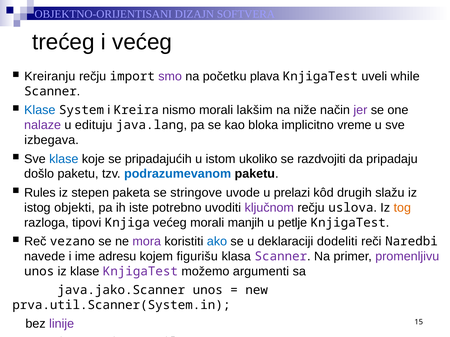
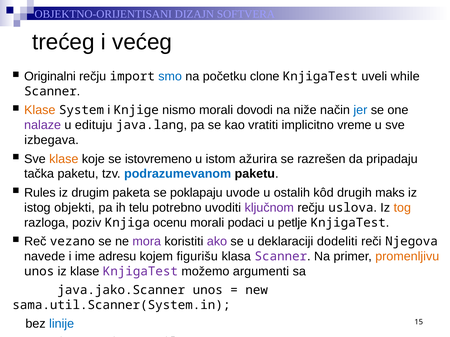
Kreiranju: Kreiranju -> Originalni
smo colour: purple -> blue
plava: plava -> clone
Klase at (40, 110) colour: blue -> orange
Kreira: Kreira -> Knjige
lakšim: lakšim -> dovodi
jer colour: purple -> blue
bloka: bloka -> vratiti
klase at (64, 159) colour: blue -> orange
pripadajućih: pripadajućih -> istovremeno
ukoliko: ukoliko -> ažurira
razdvojiti: razdvojiti -> razrešen
došlo: došlo -> tačka
stepen: stepen -> drugim
stringove: stringove -> poklapaju
prelazi: prelazi -> ostalih
slažu: slažu -> maks
iste: iste -> telu
tipovi: tipovi -> poziv
Knjiga većeg: većeg -> ocenu
manjih: manjih -> podaci
ako colour: blue -> purple
Naredbi: Naredbi -> Njegova
promenljivu colour: purple -> orange
prva.util.Scanner(System.in: prva.util.Scanner(System.in -> sama.util.Scanner(System.in
linije colour: purple -> blue
